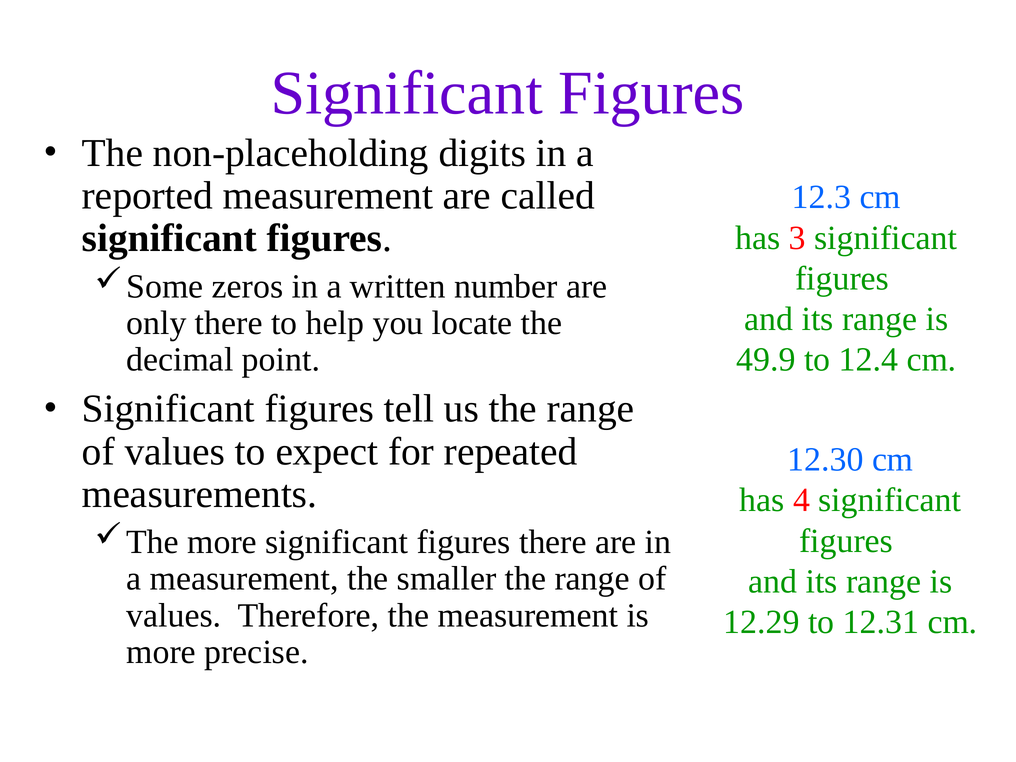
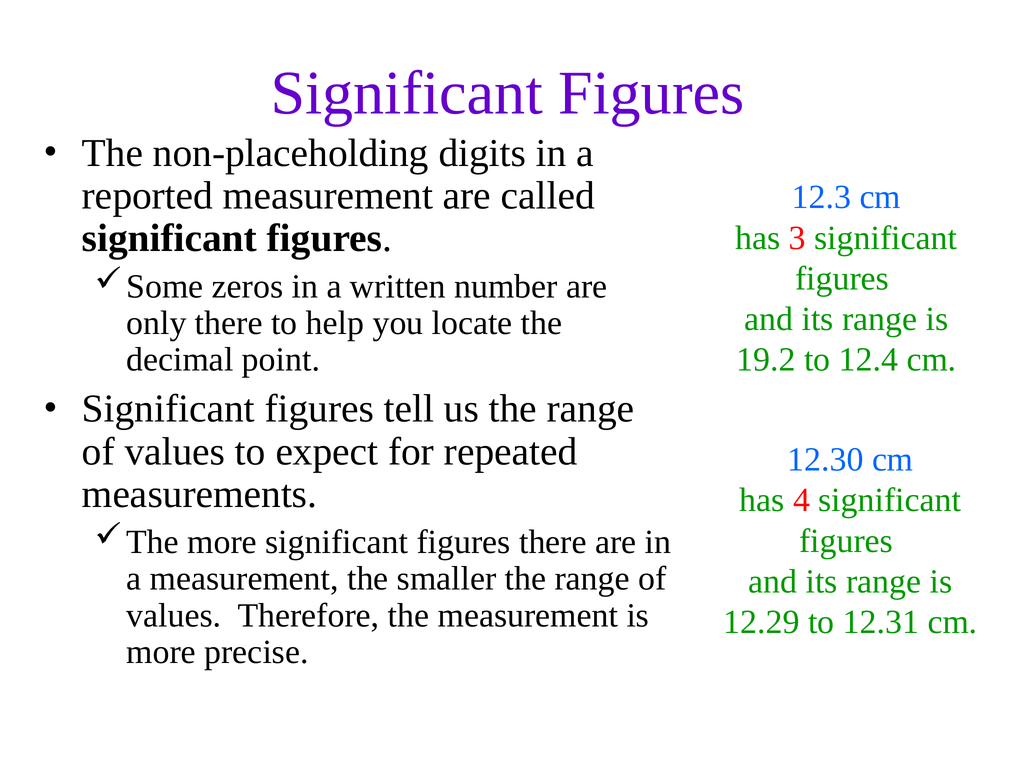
49.9: 49.9 -> 19.2
